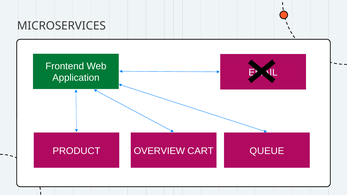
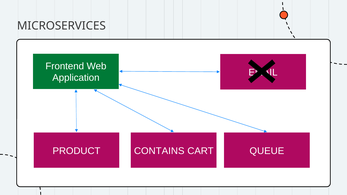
OVERVIEW: OVERVIEW -> CONTAINS
